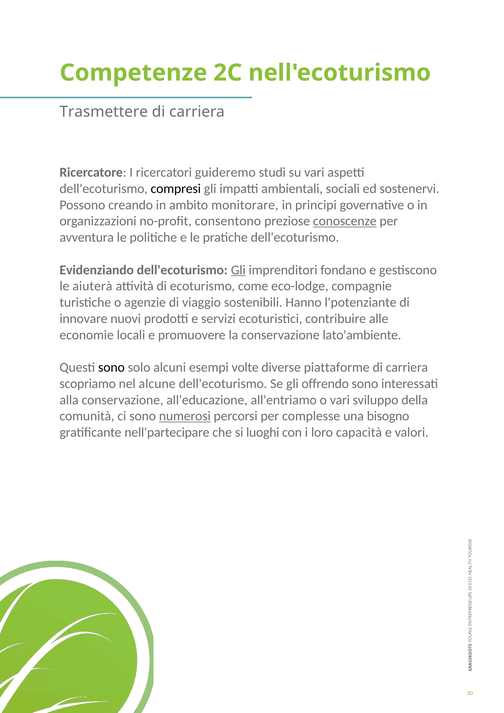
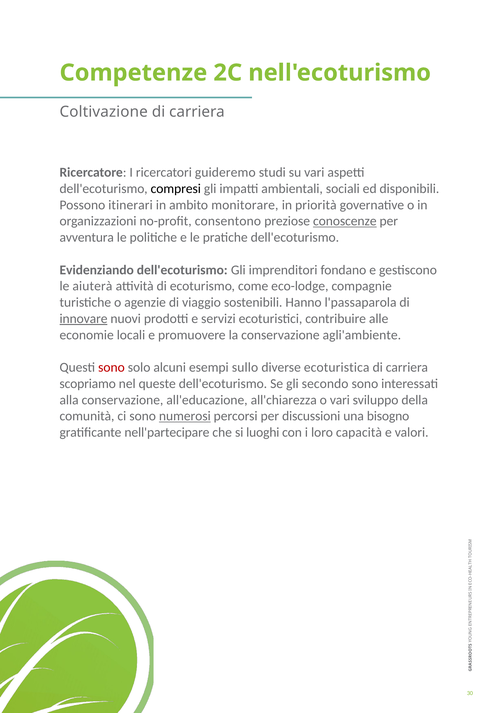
Trasmettere: Trasmettere -> Coltivazione
sostenervi: sostenervi -> disponibili
creando: creando -> itinerari
principi: principi -> priorità
Gli at (238, 270) underline: present -> none
l'potenziante: l'potenziante -> l'passaparola
innovare underline: none -> present
lato'ambiente: lato'ambiente -> agli'ambiente
sono at (111, 367) colour: black -> red
volte: volte -> sullo
piattaforme: piattaforme -> ecoturistica
alcune: alcune -> queste
offrendo: offrendo -> secondo
all'entriamo: all'entriamo -> all'chiarezza
complesse: complesse -> discussioni
